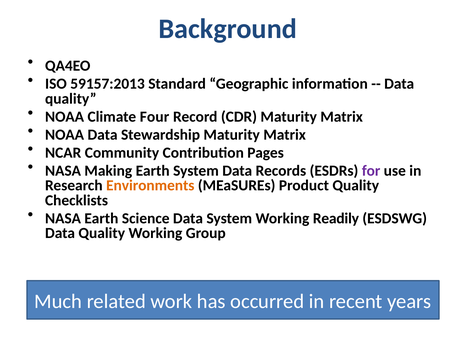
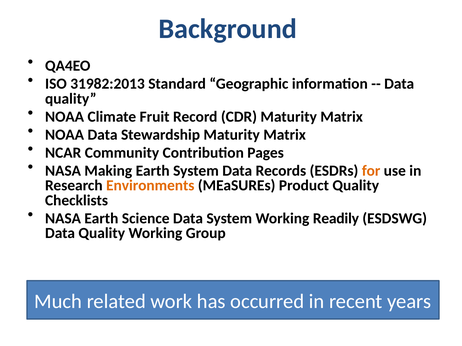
59157:2013: 59157:2013 -> 31982:2013
Four: Four -> Fruit
for colour: purple -> orange
